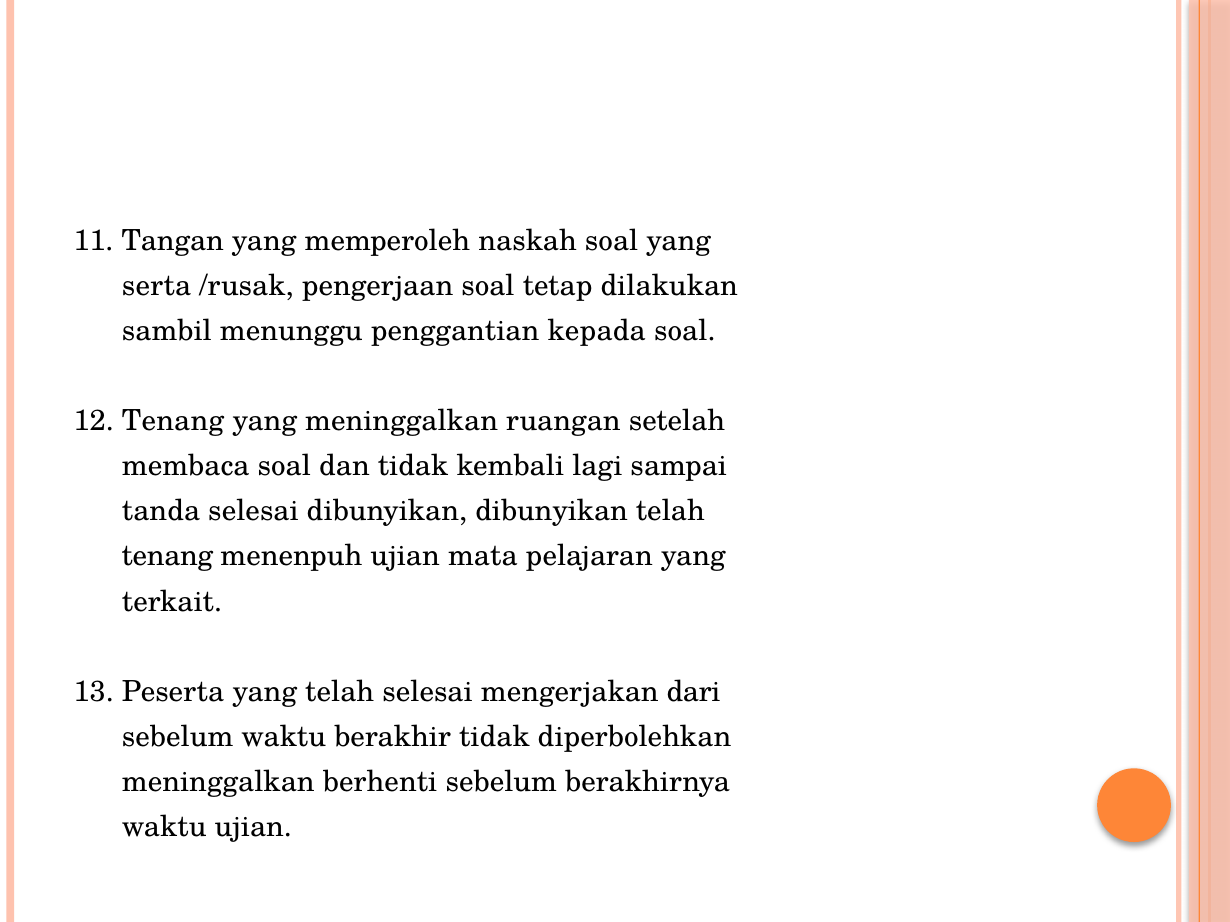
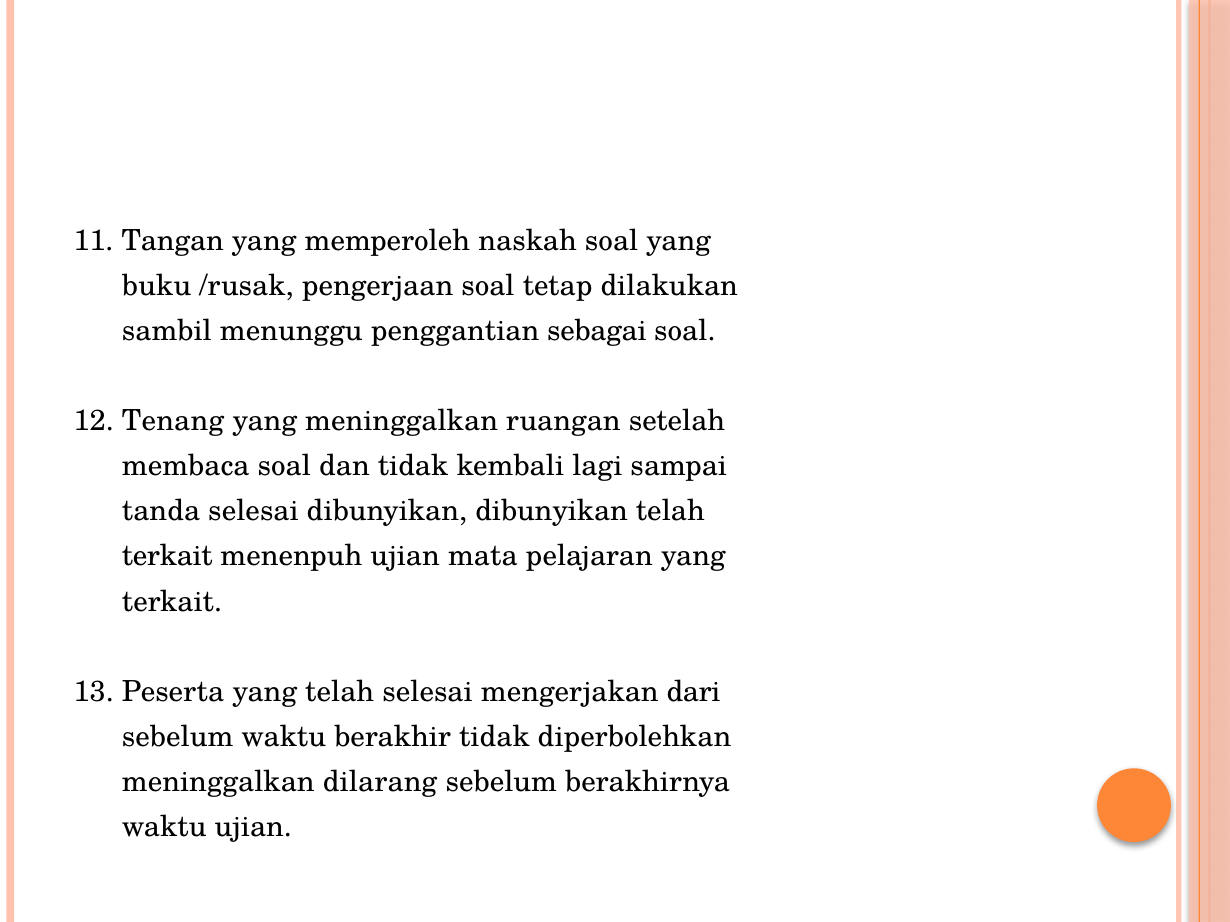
serta: serta -> buku
kepada: kepada -> sebagai
tenang at (167, 557): tenang -> terkait
berhenti: berhenti -> dilarang
